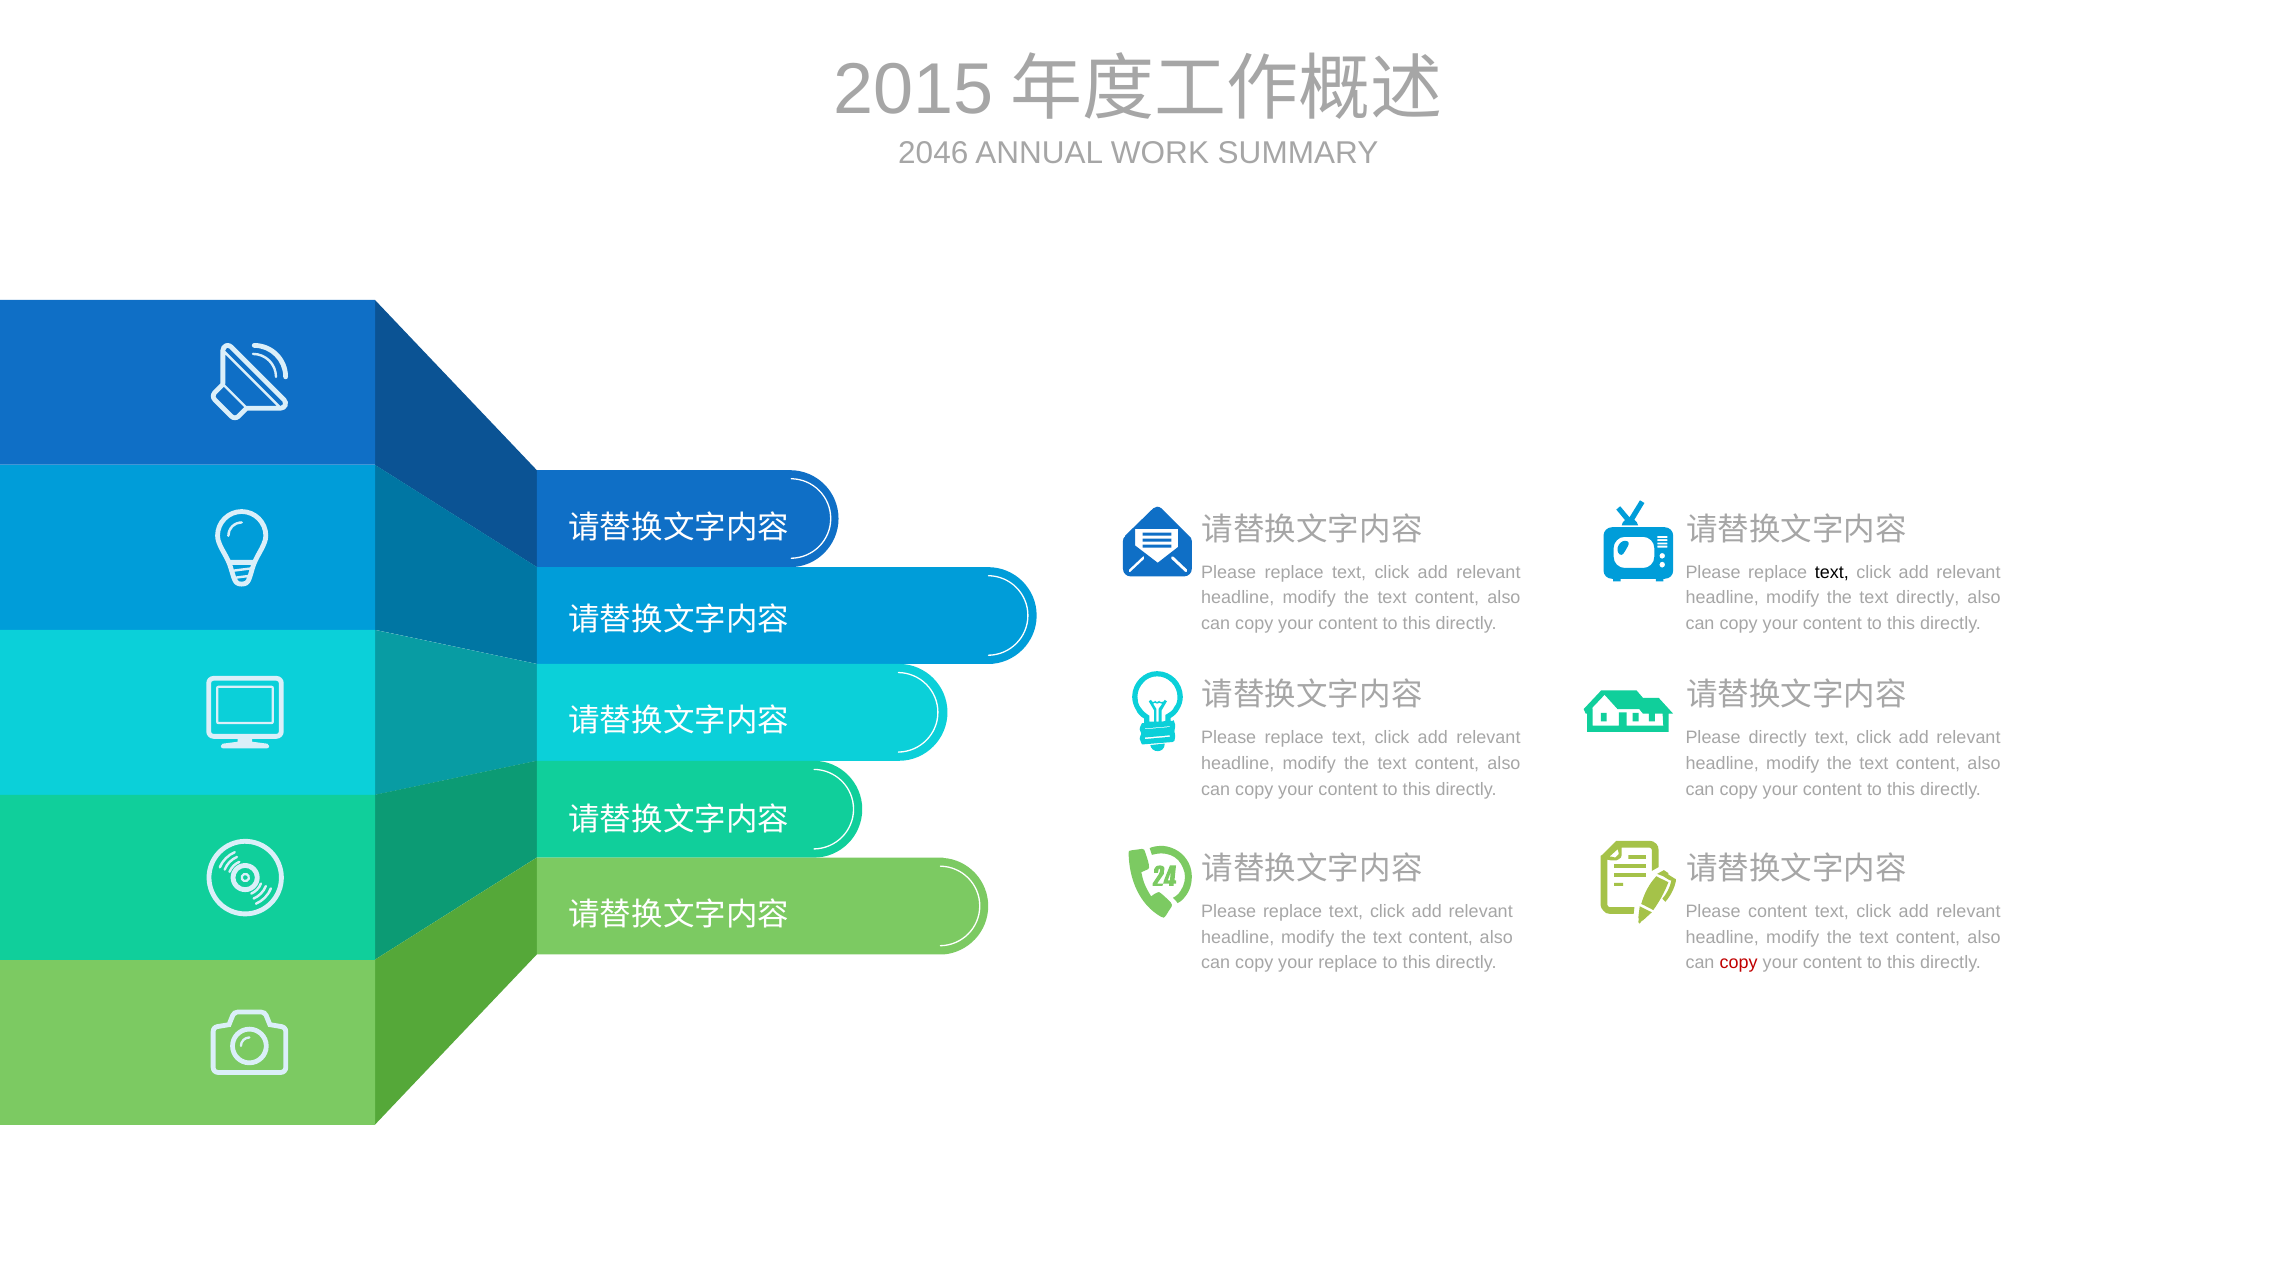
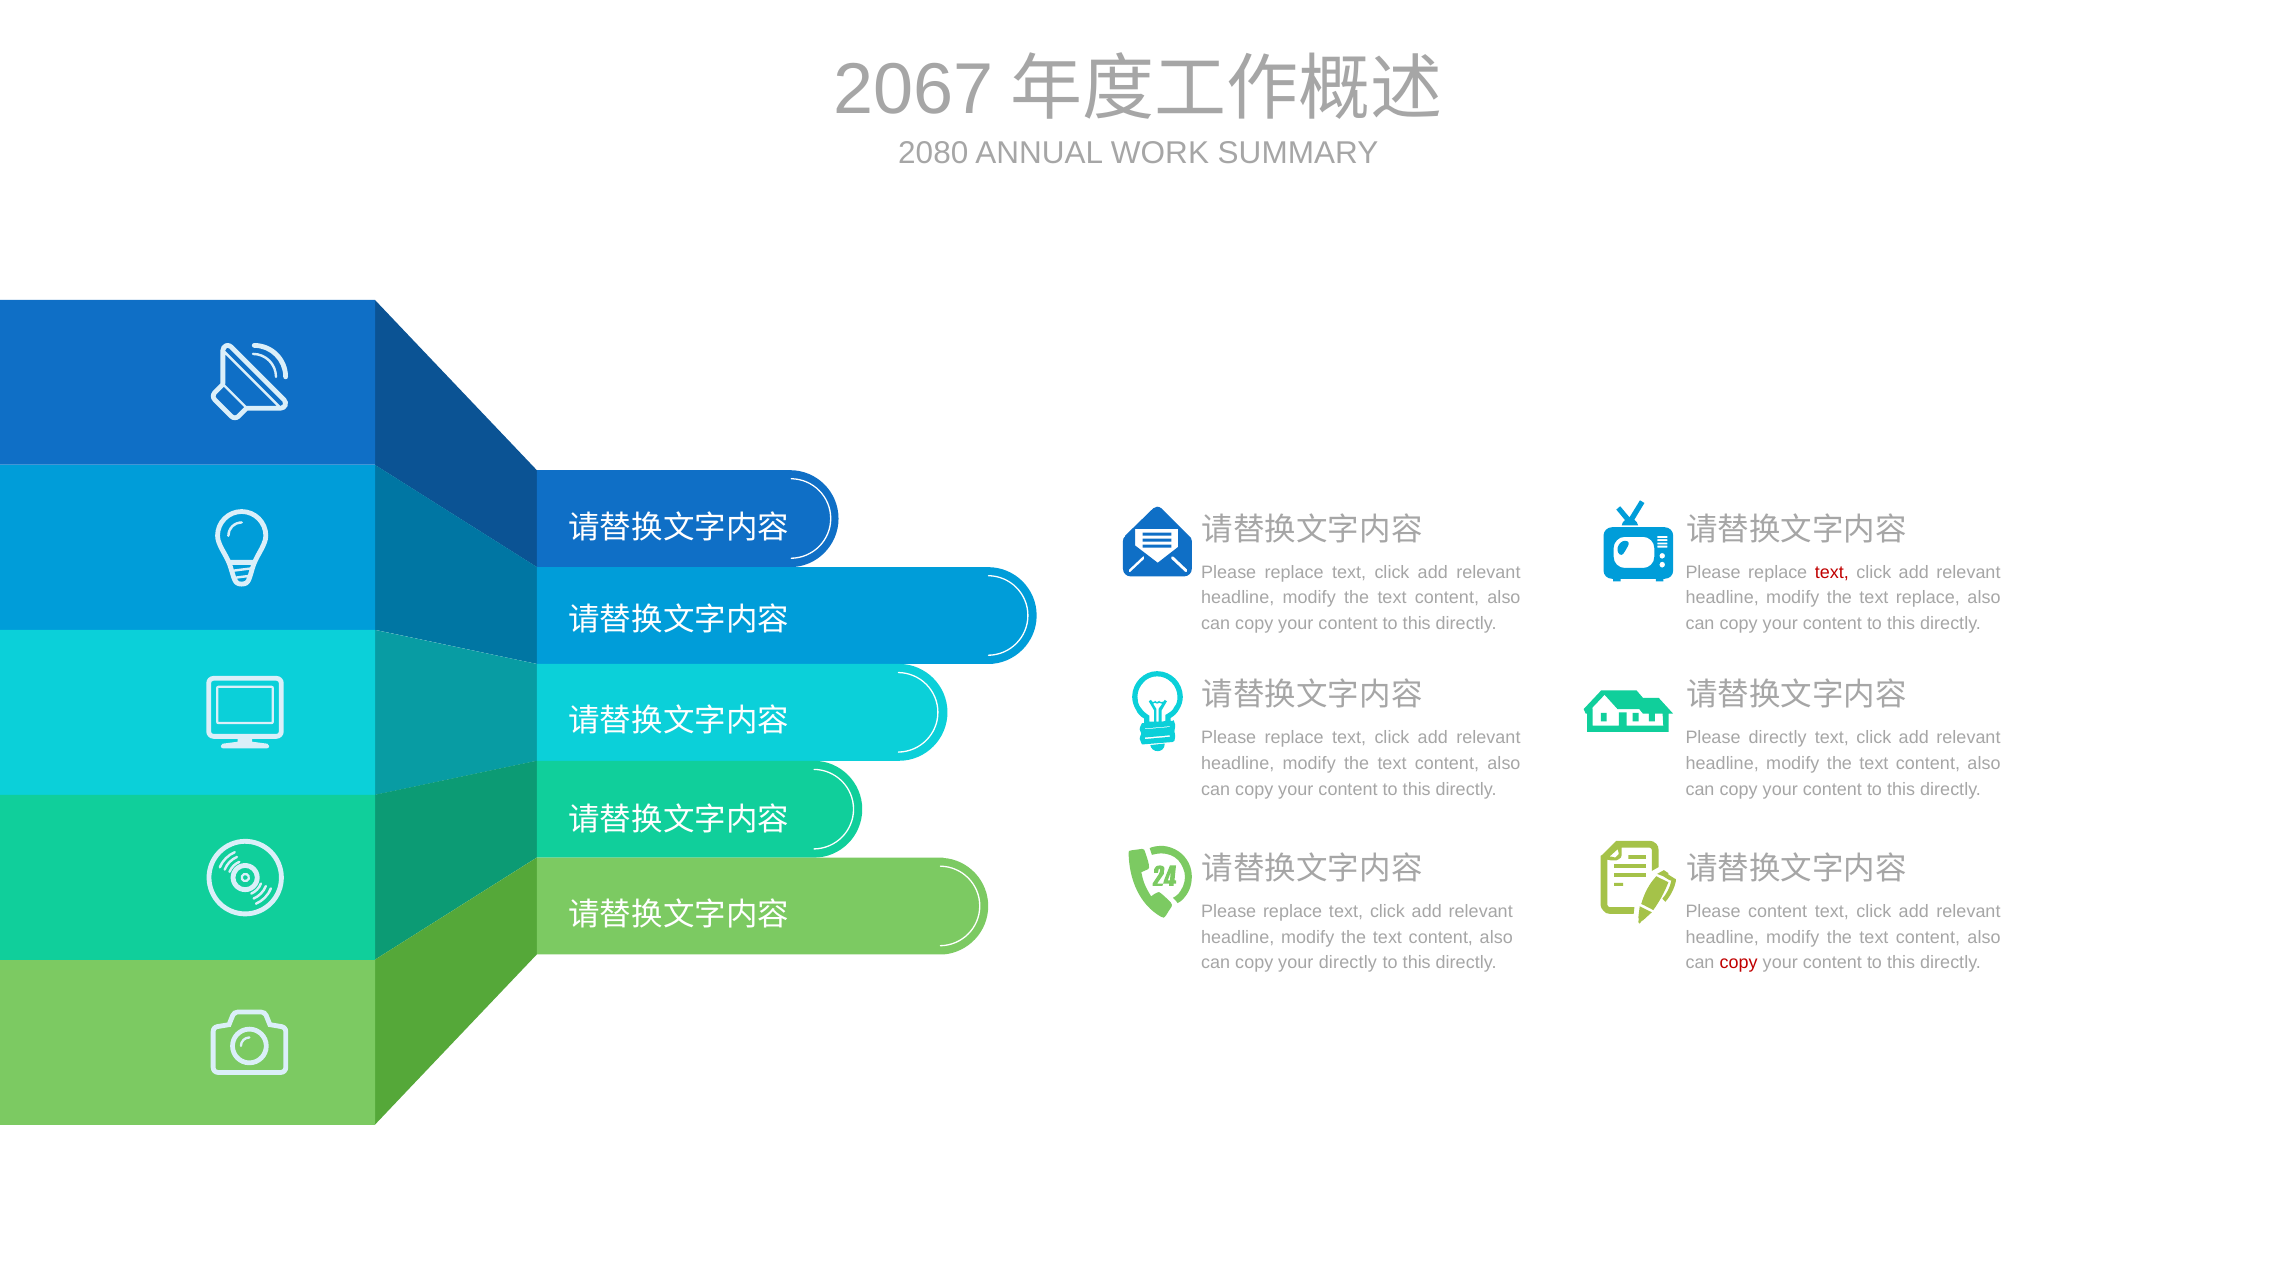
2015: 2015 -> 2067
2046: 2046 -> 2080
text at (1832, 572) colour: black -> red
text directly: directly -> replace
your replace: replace -> directly
